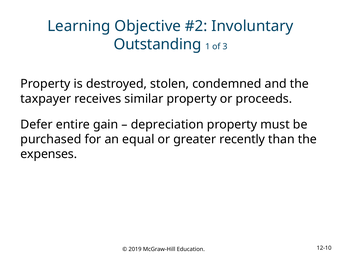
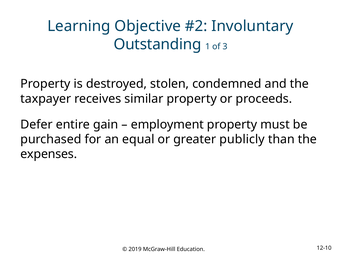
depreciation: depreciation -> employment
recently: recently -> publicly
